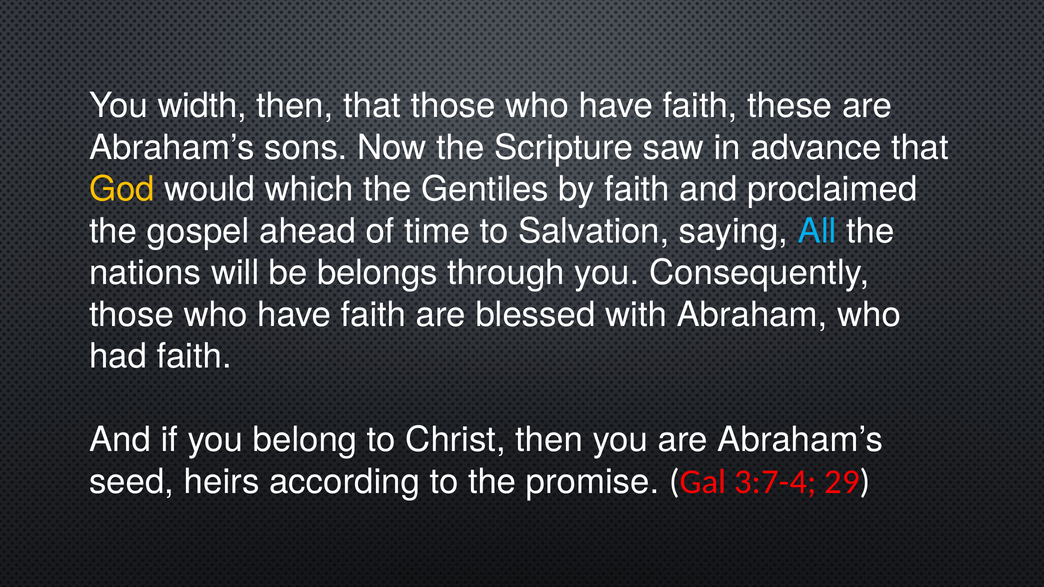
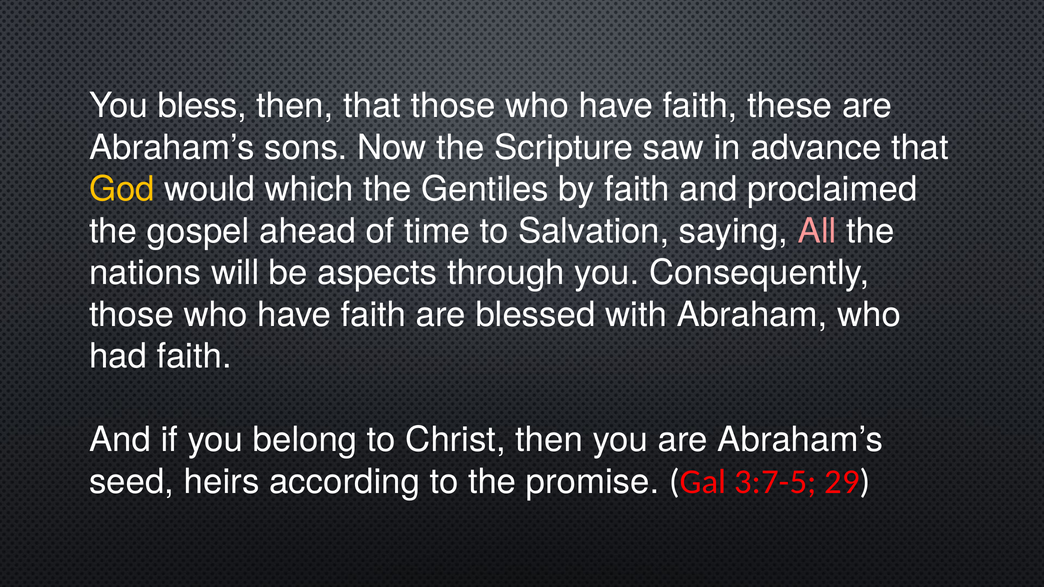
width: width -> bless
All colour: light blue -> pink
belongs: belongs -> aspects
3:7-4: 3:7-4 -> 3:7-5
